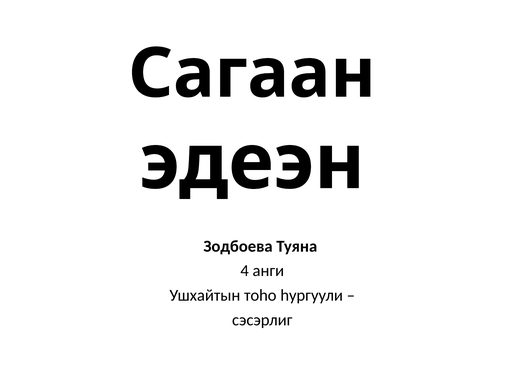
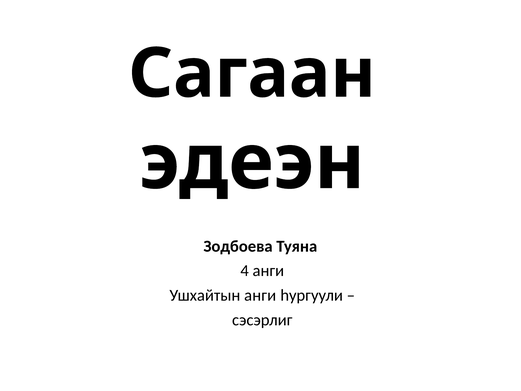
Ушхайтын тоhо: тоhо -> анги
